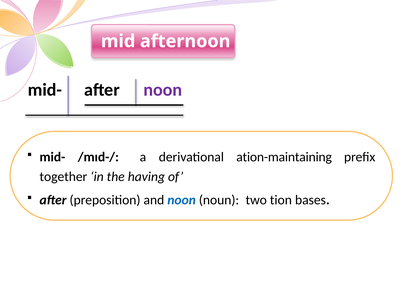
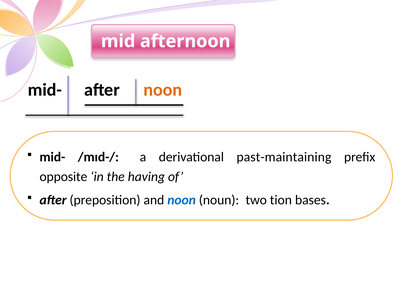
noon at (163, 90) colour: purple -> orange
ation-maintaining: ation-maintaining -> past-maintaining
together: together -> opposite
